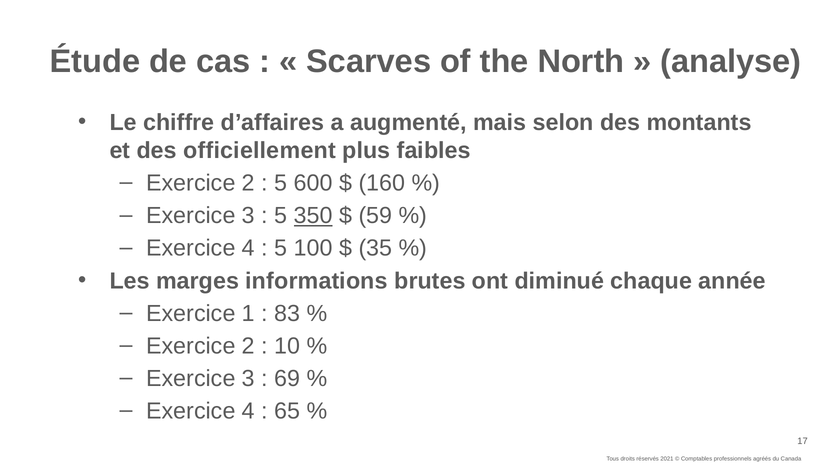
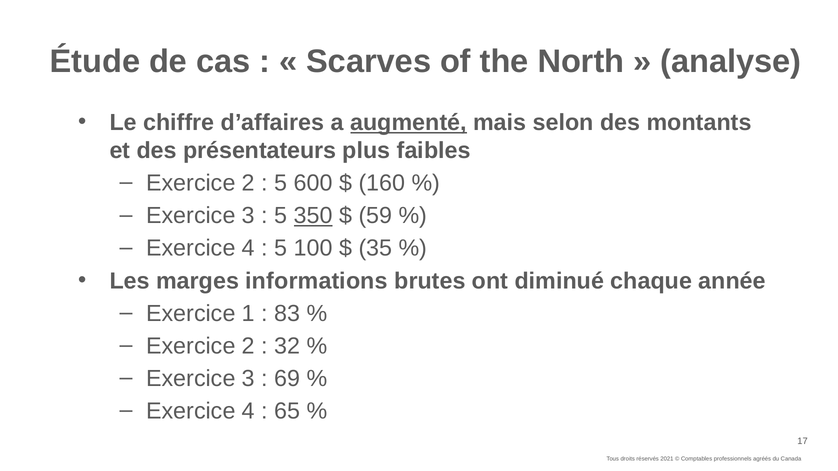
augmenté underline: none -> present
officiellement: officiellement -> présentateurs
10: 10 -> 32
